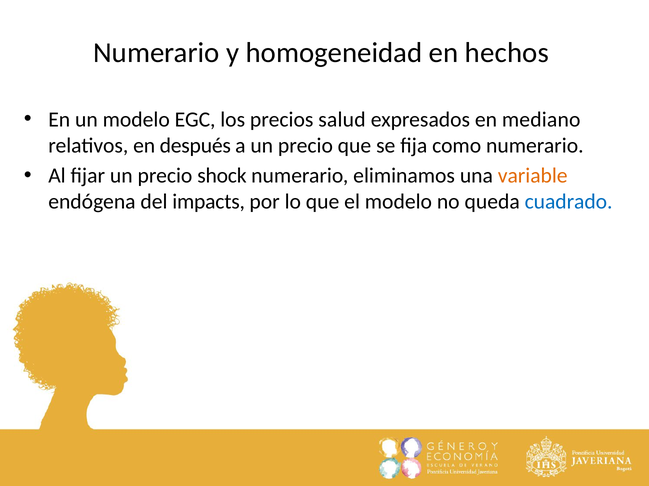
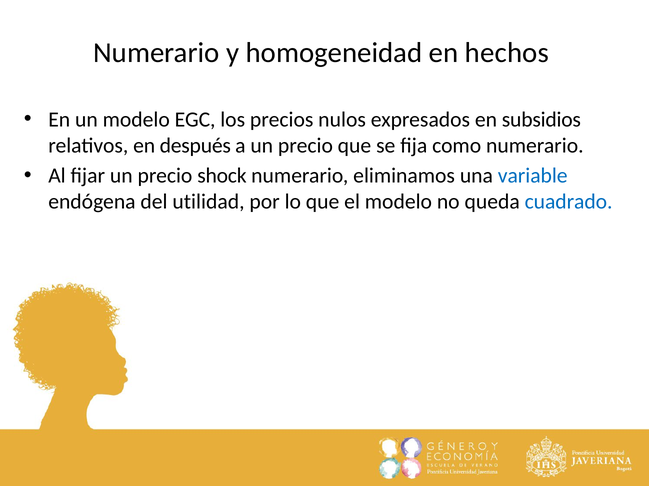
salud: salud -> nulos
mediano: mediano -> subsidios
variable colour: orange -> blue
impacts: impacts -> utilidad
